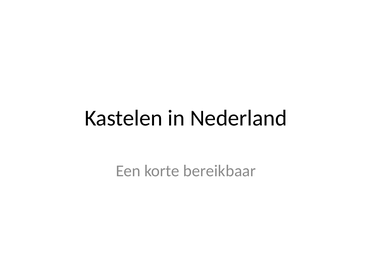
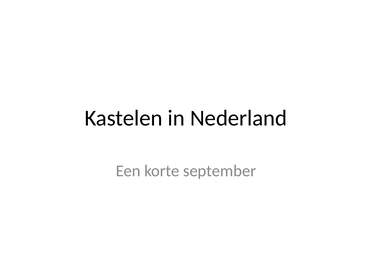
bereikbaar: bereikbaar -> september
